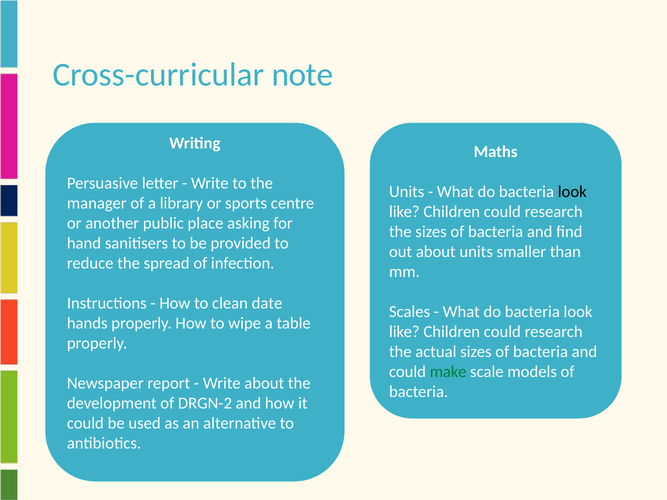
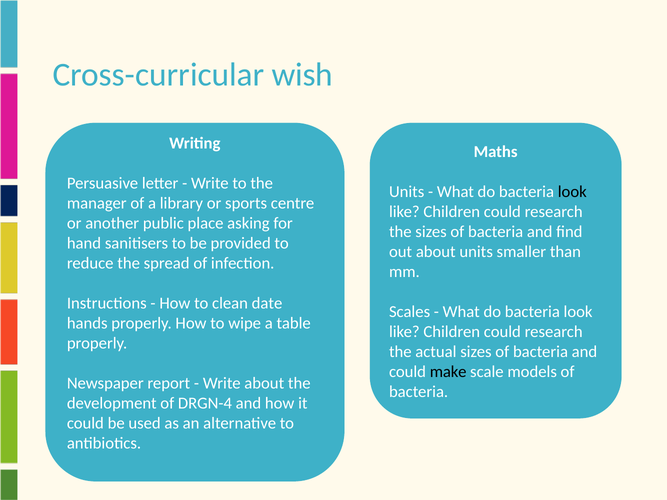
note: note -> wish
make colour: green -> black
DRGN-2: DRGN-2 -> DRGN-4
